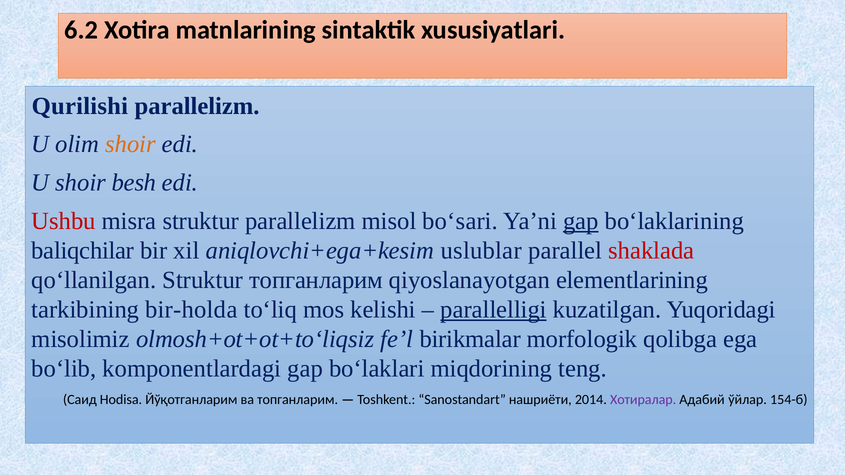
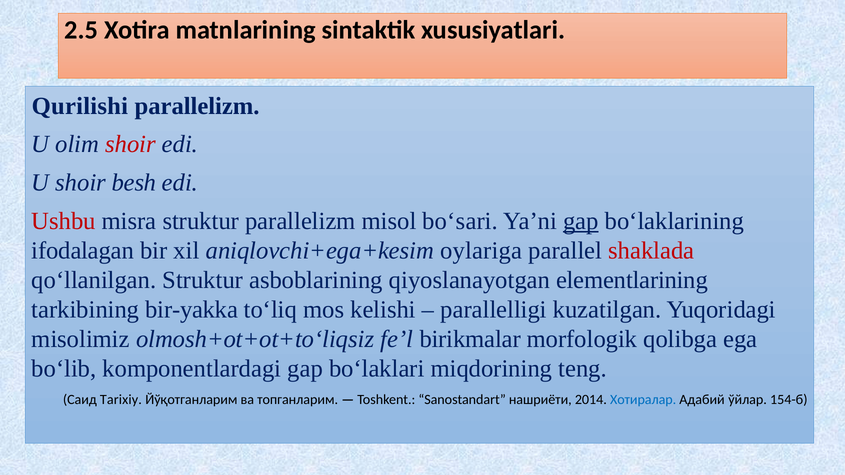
6.2: 6.2 -> 2.5
shoir at (131, 144) colour: orange -> red
baliqchilar: baliqchilar -> ifodalagan
uslublar: uslublar -> oylariga
Struktur топганларим: топганларим -> asboblarining
bir-holda: bir-holda -> bir-yakka
parallelligi underline: present -> none
Hodisa: Hodisa -> Tarixiy
Хотиралар colour: purple -> blue
